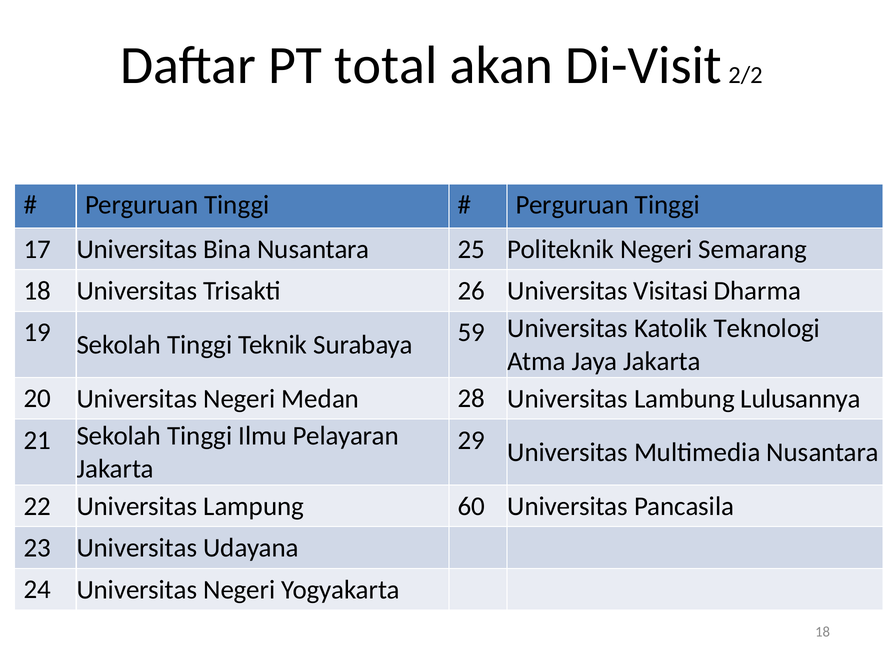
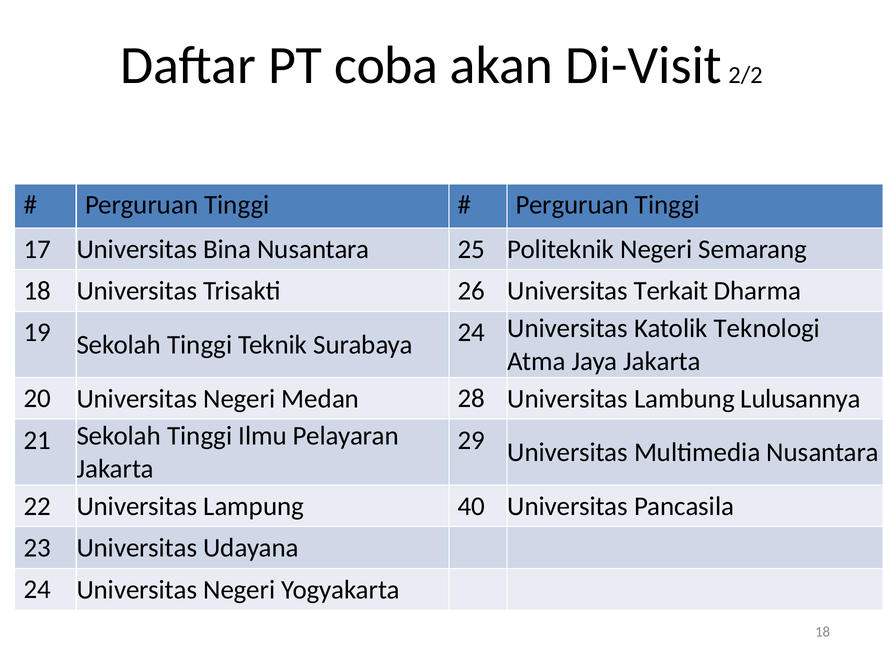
total: total -> coba
Visitasi: Visitasi -> Terkait
Surabaya 59: 59 -> 24
60: 60 -> 40
